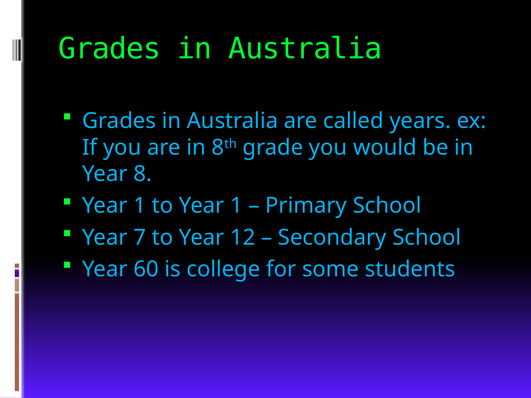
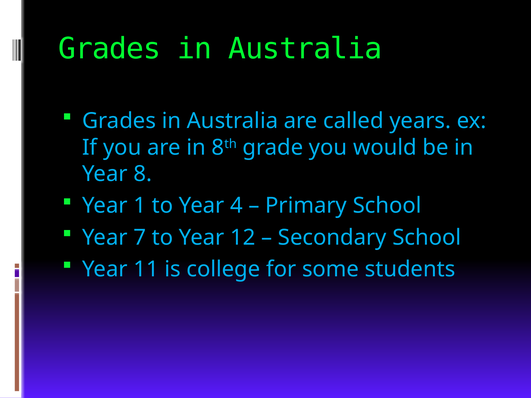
to Year 1: 1 -> 4
60: 60 -> 11
